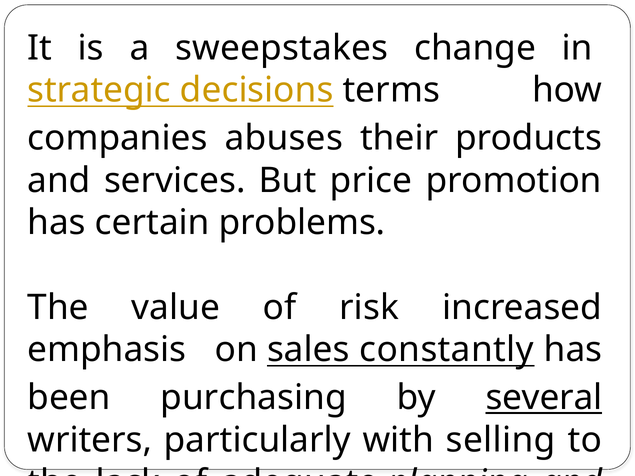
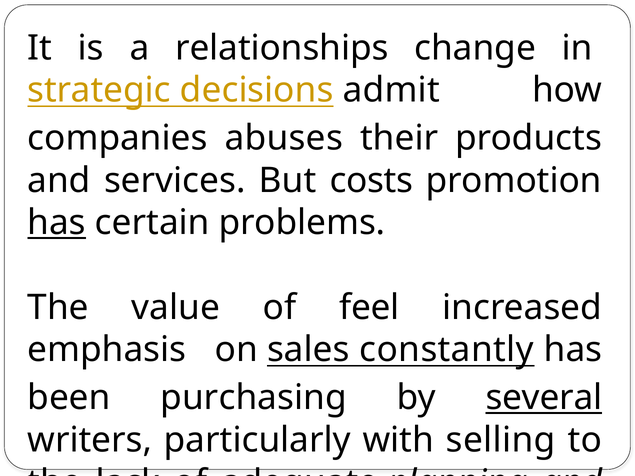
sweepstakes: sweepstakes -> relationships
terms: terms -> admit
price: price -> costs
has at (57, 223) underline: none -> present
risk: risk -> feel
